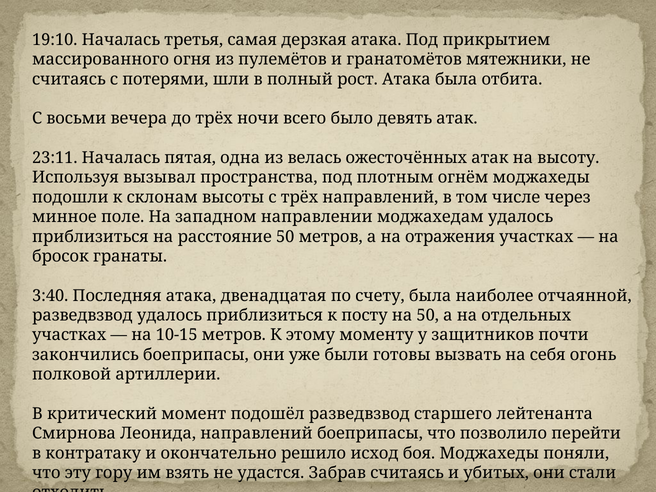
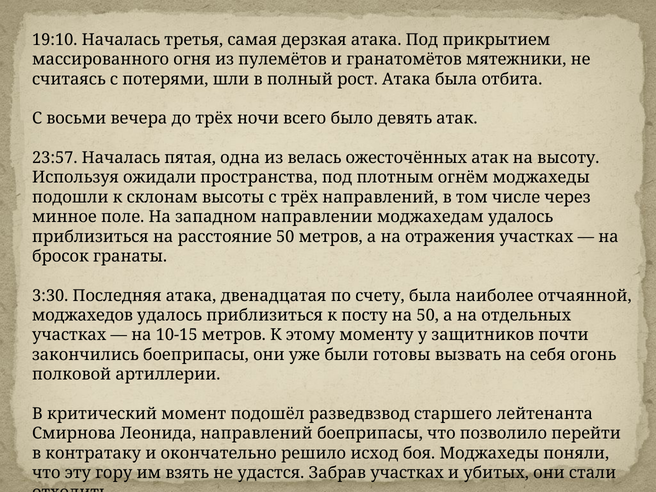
23:11: 23:11 -> 23:57
вызывал: вызывал -> ожидали
3:40: 3:40 -> 3:30
разведвзвод at (82, 315): разведвзвод -> моджахедов
Забрав считаясь: считаясь -> участках
